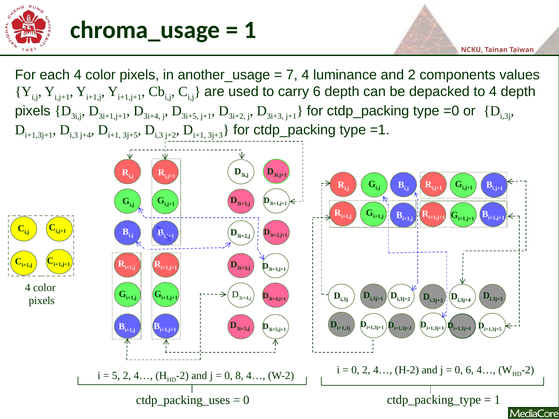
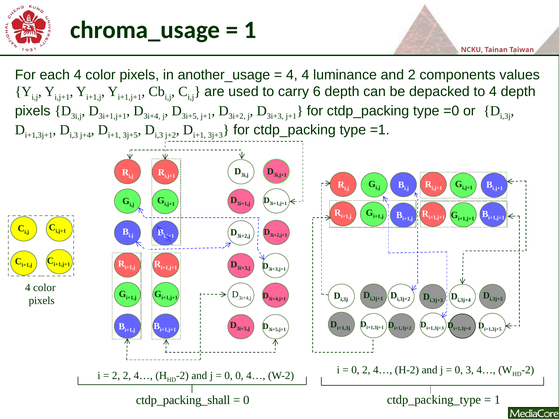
7 at (292, 75): 7 -> 4
0 6: 6 -> 3
5 at (116, 376): 5 -> 2
0 8: 8 -> 0
ctdp_packing_uses: ctdp_packing_uses -> ctdp_packing_shall
